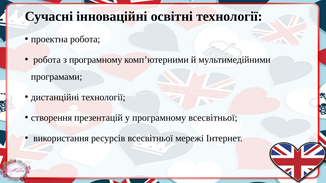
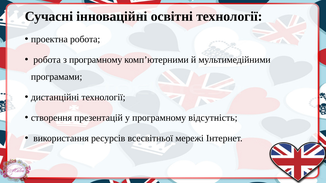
програмному всесвітньої: всесвітньої -> відсутність
